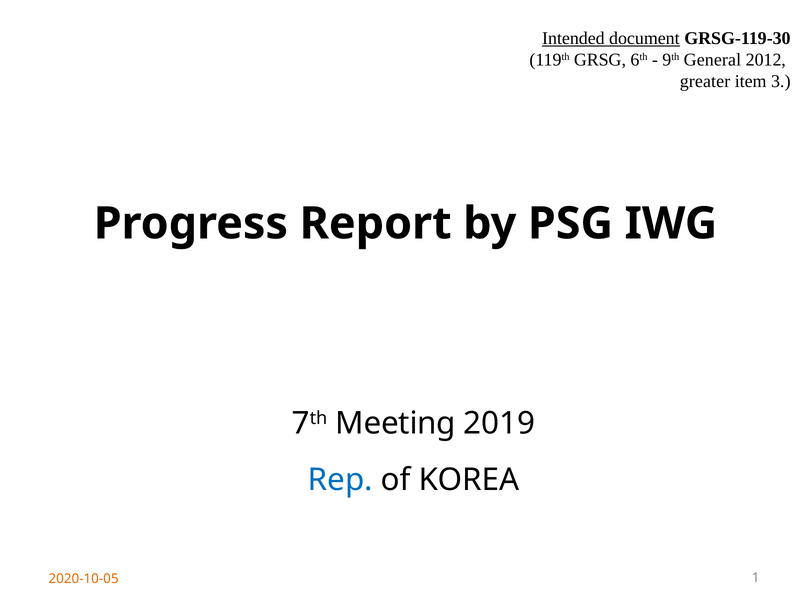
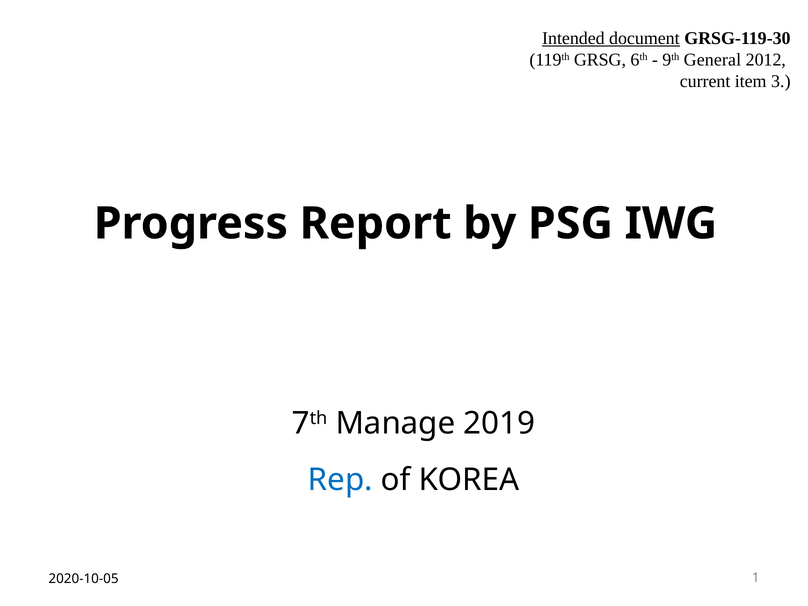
greater: greater -> current
Meeting: Meeting -> Manage
2020-10-05 colour: orange -> black
